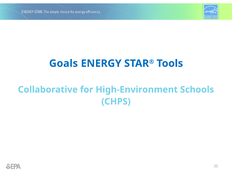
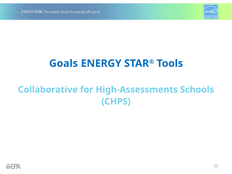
High-Environment: High-Environment -> High-Assessments
